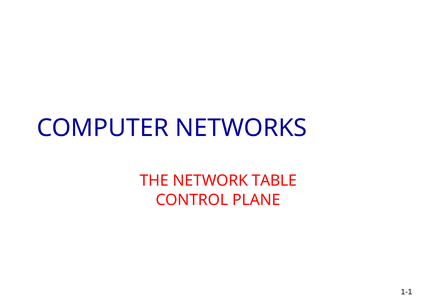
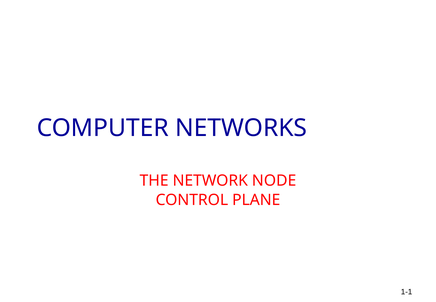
TABLE: TABLE -> NODE
